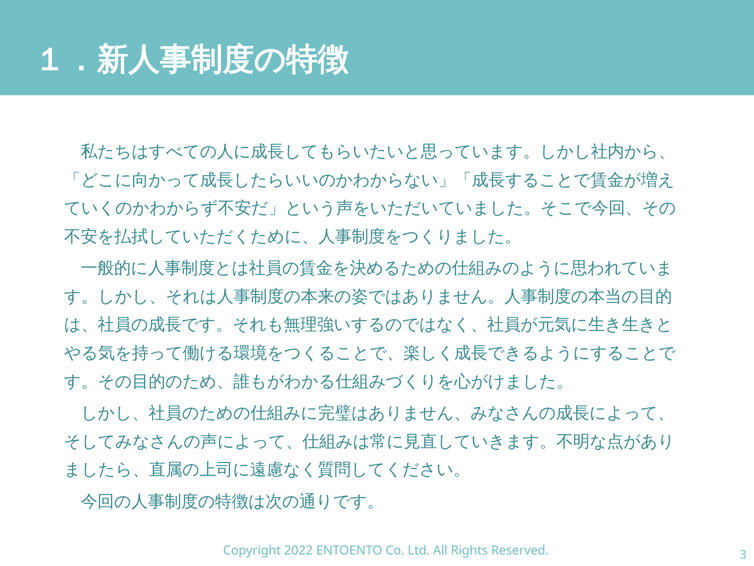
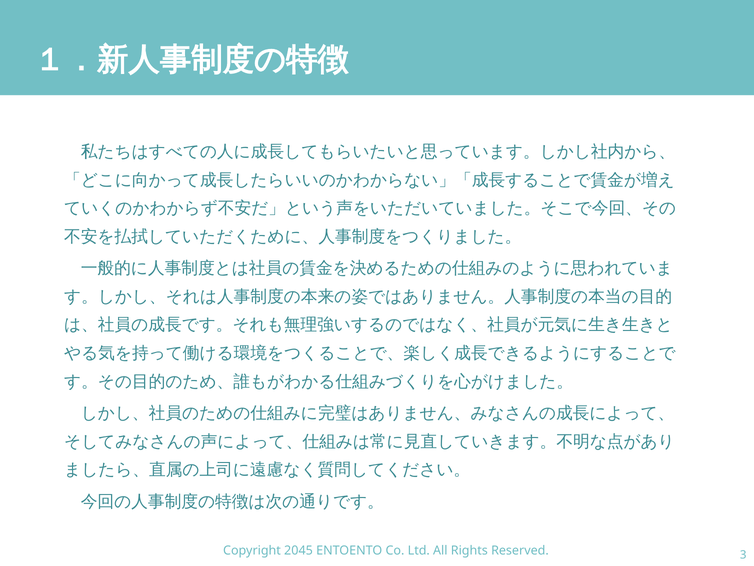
2022: 2022 -> 2045
